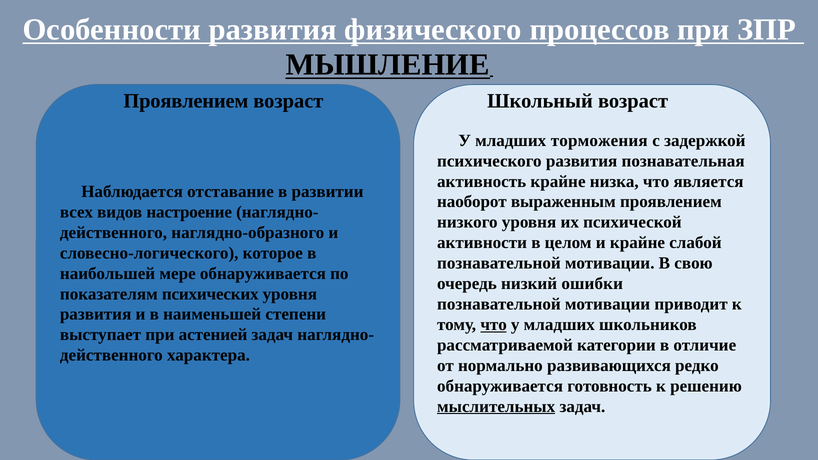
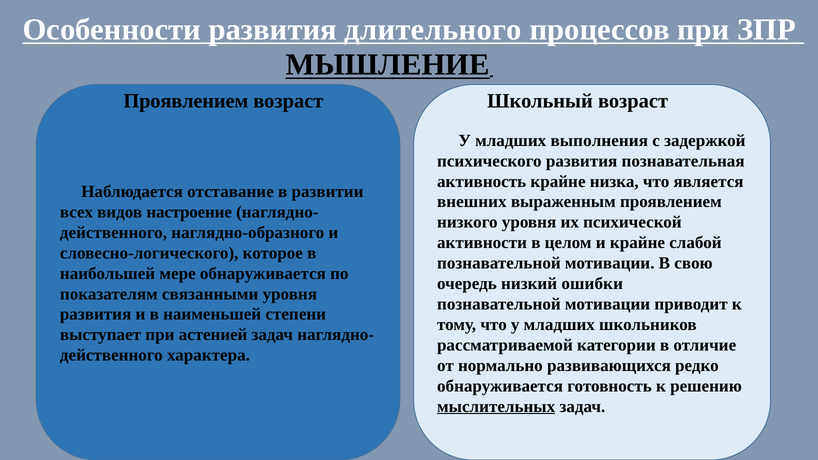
физического: физического -> длительного
торможения: торможения -> выполнения
наоборот: наоборот -> внешних
психических: психических -> связанными
что at (494, 325) underline: present -> none
